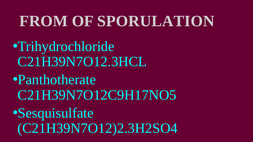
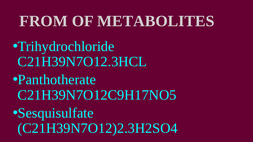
SPORULATION: SPORULATION -> METABOLITES
